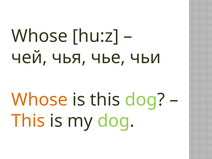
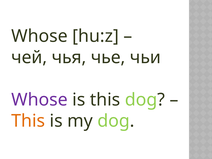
Whose at (40, 100) colour: orange -> purple
